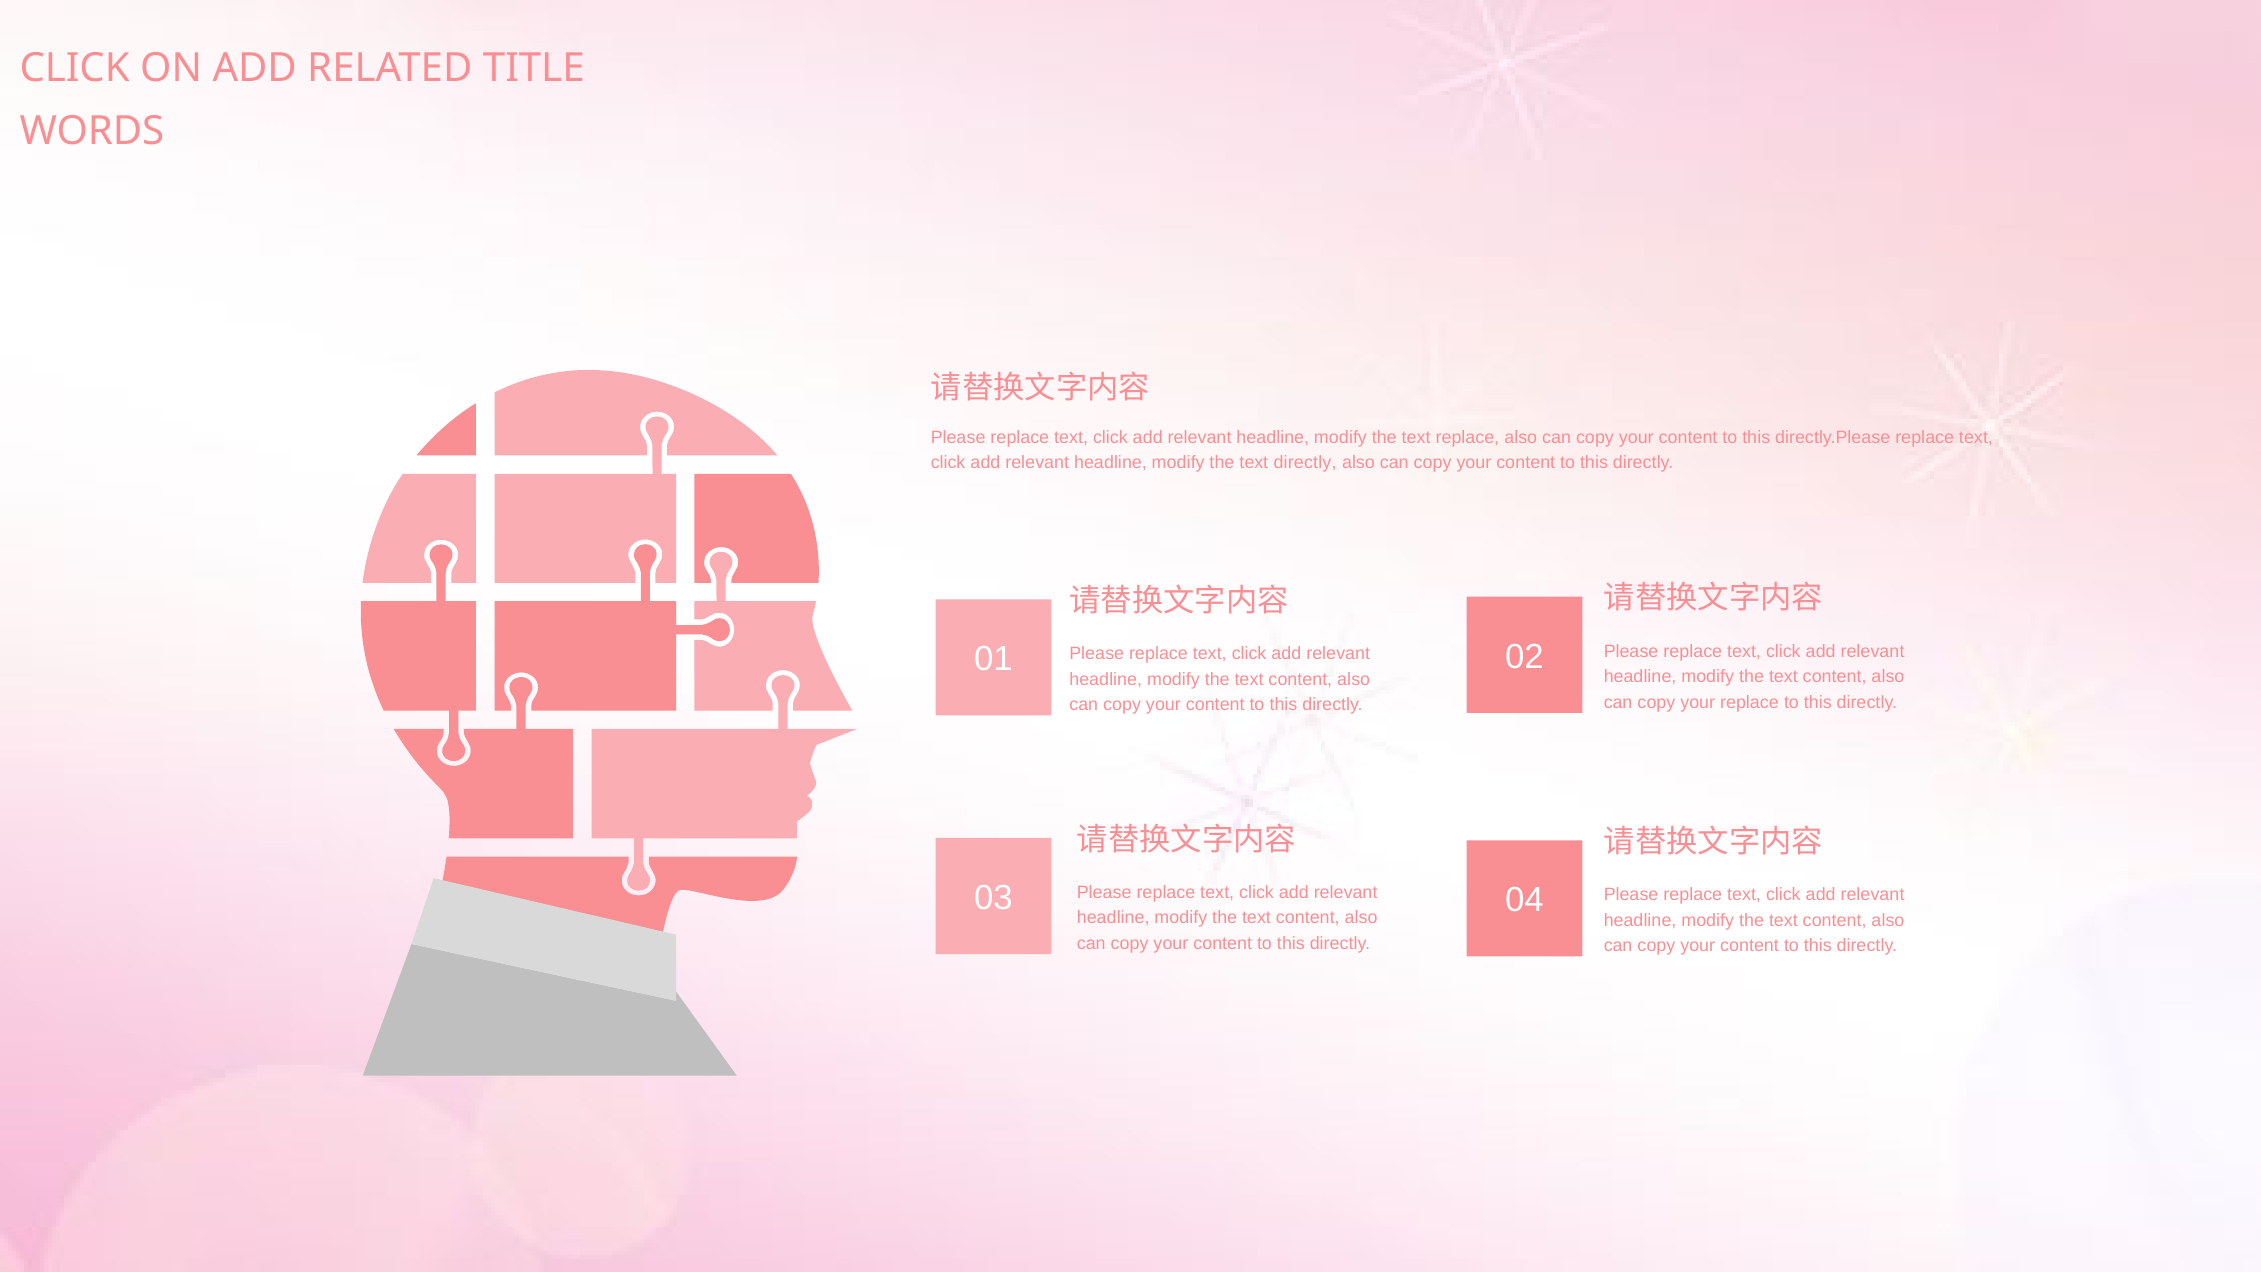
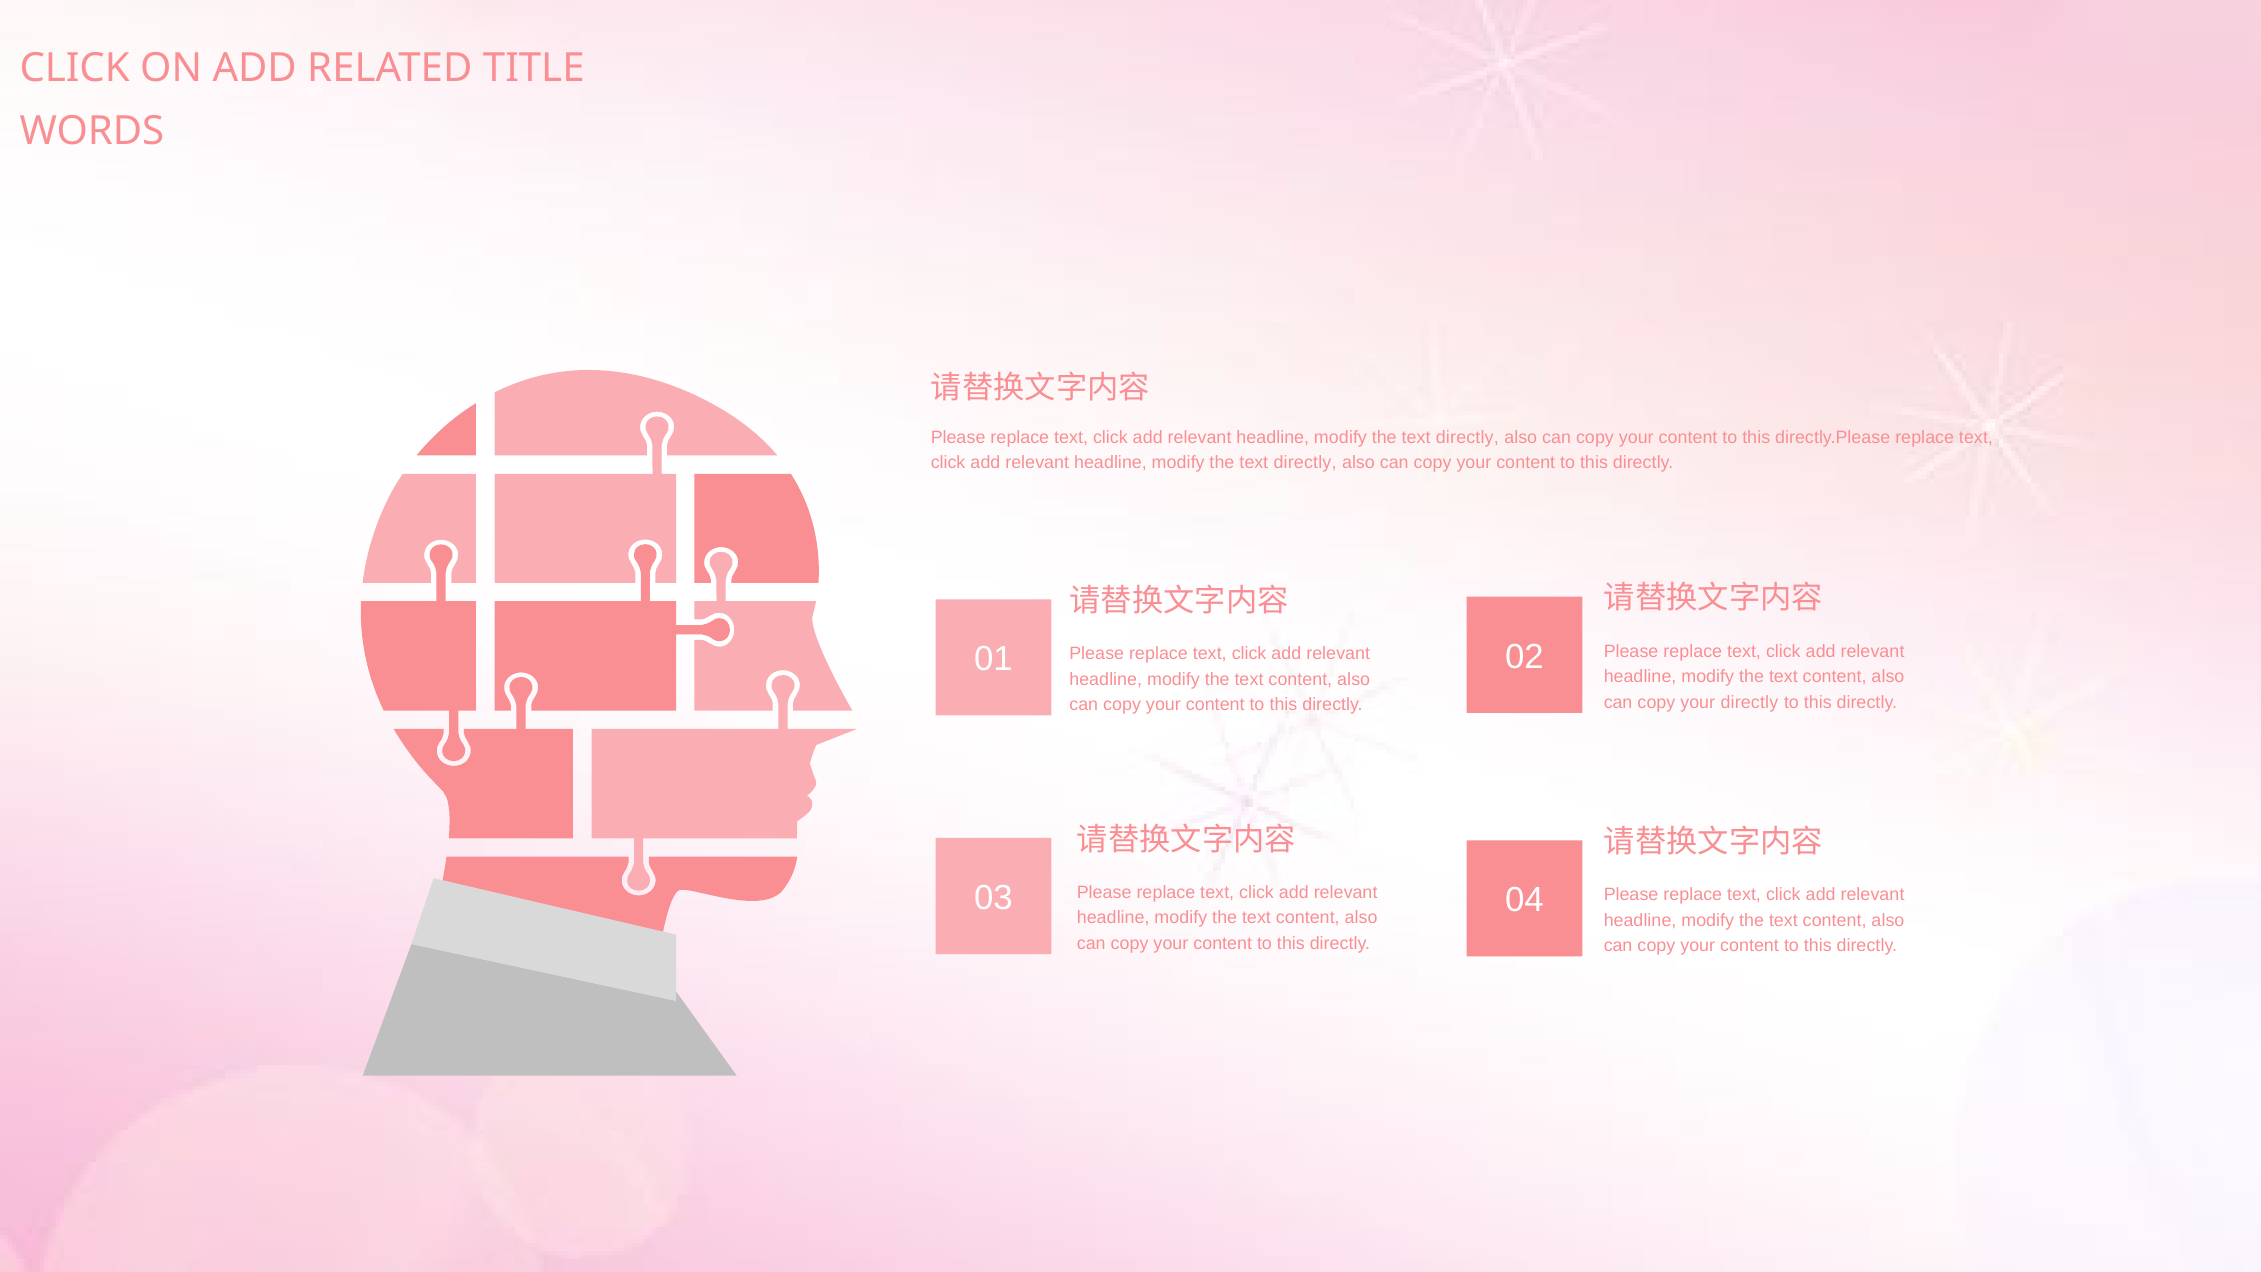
replace at (1467, 437): replace -> directly
your replace: replace -> directly
